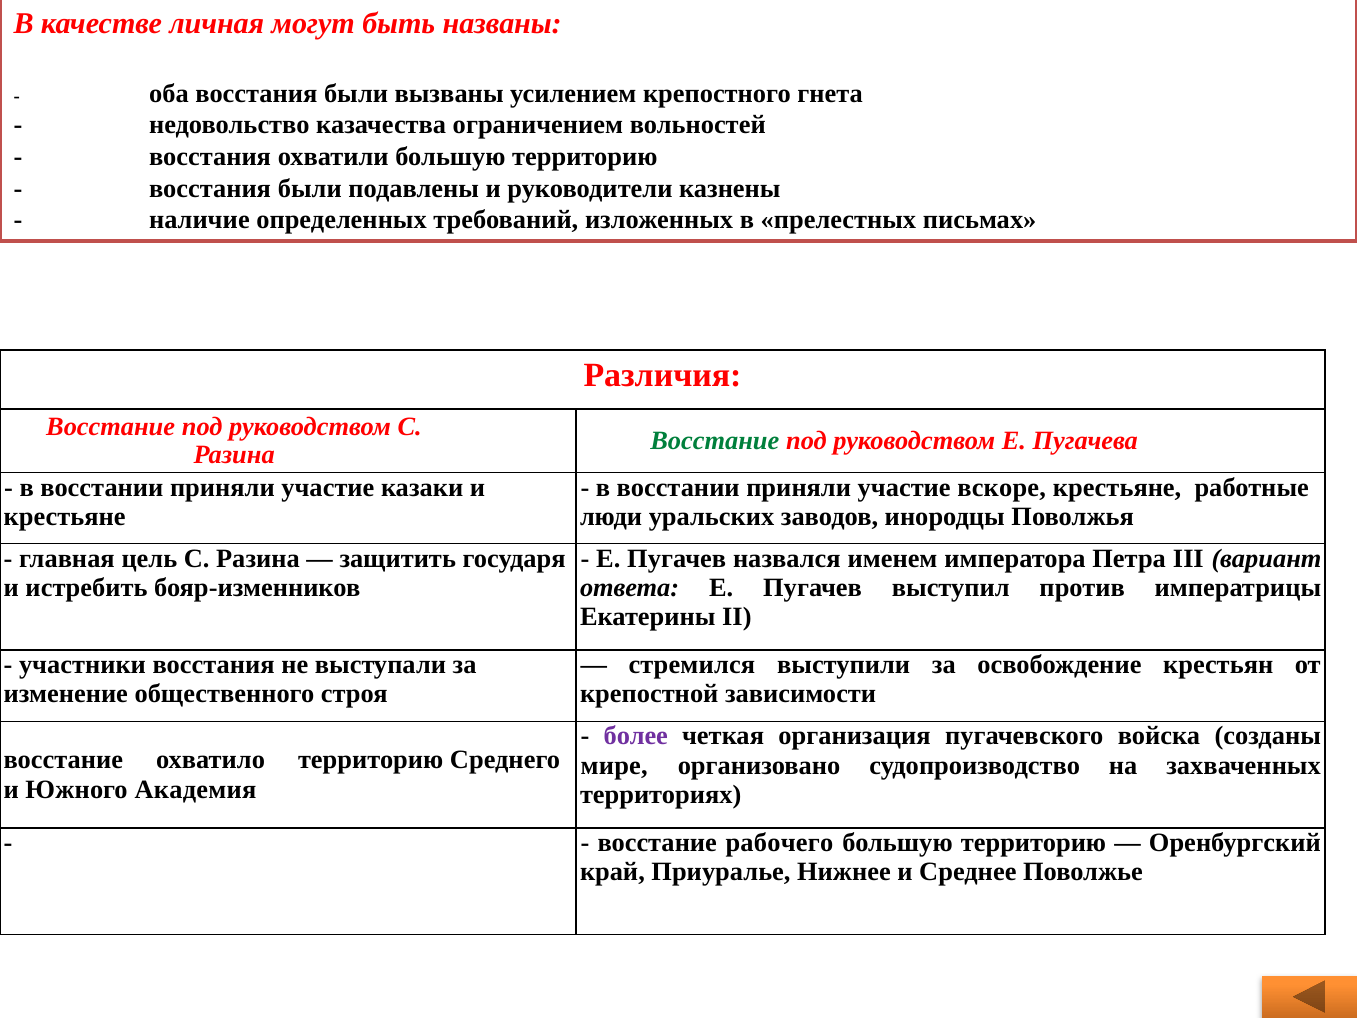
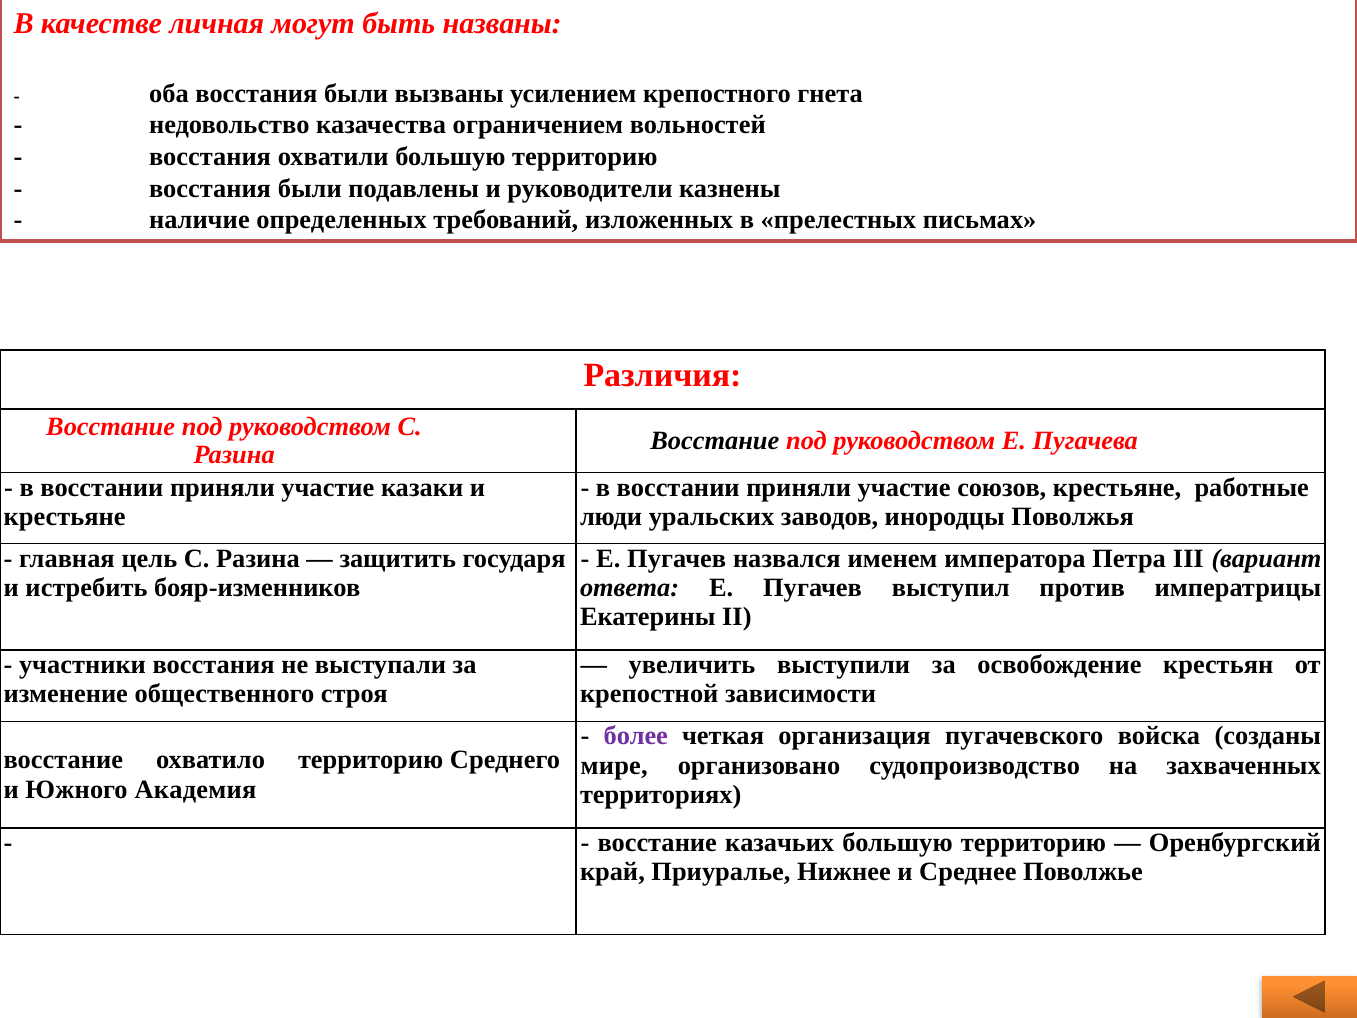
Восстание at (715, 441) colour: green -> black
вскоре: вскоре -> союзов
стремился: стремился -> увеличить
рабочего: рабочего -> казачьих
